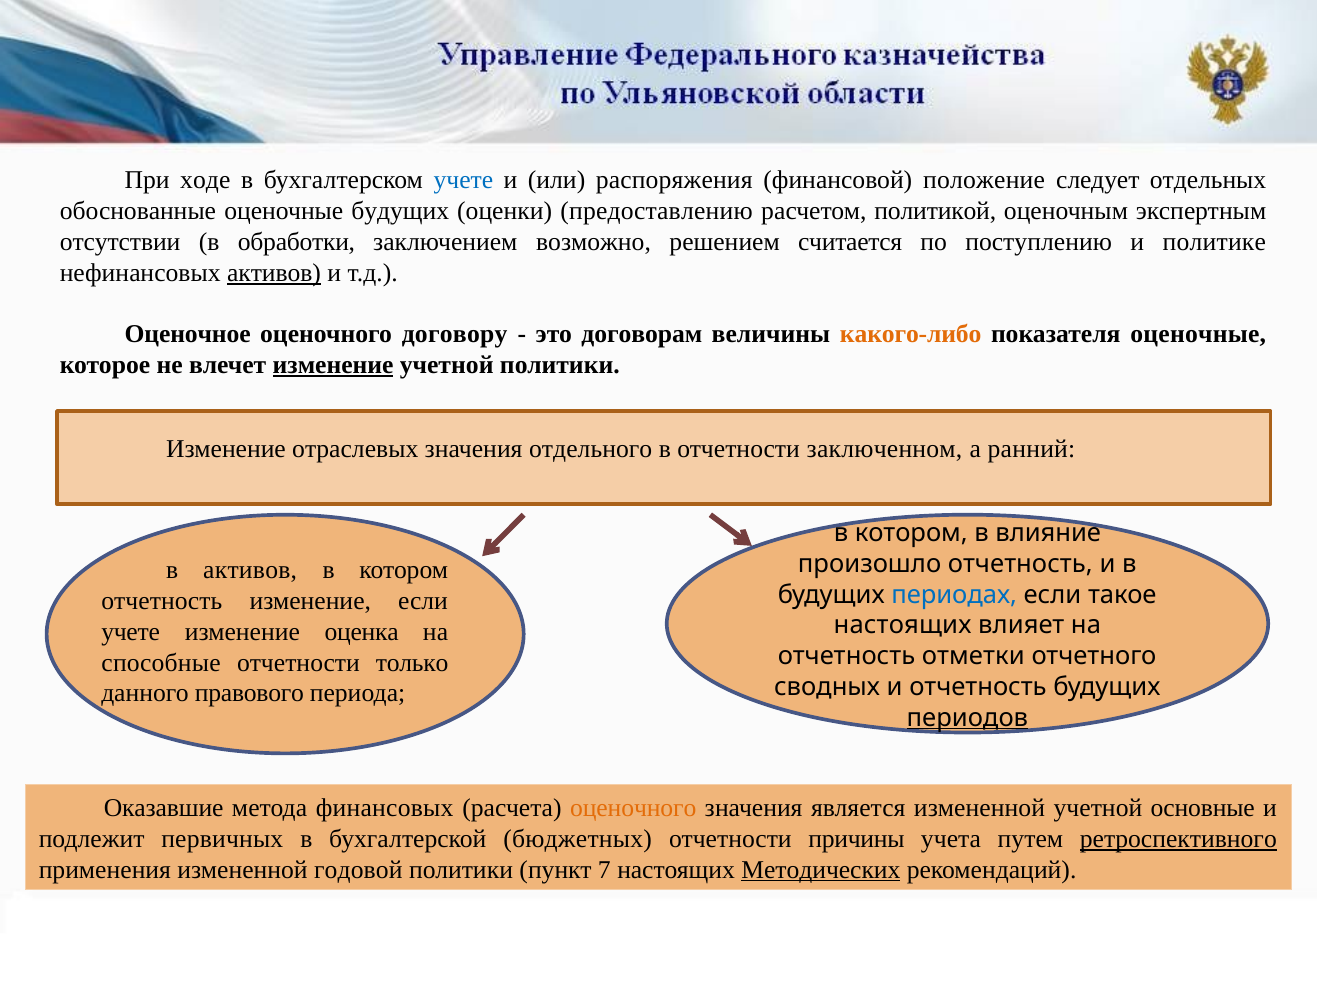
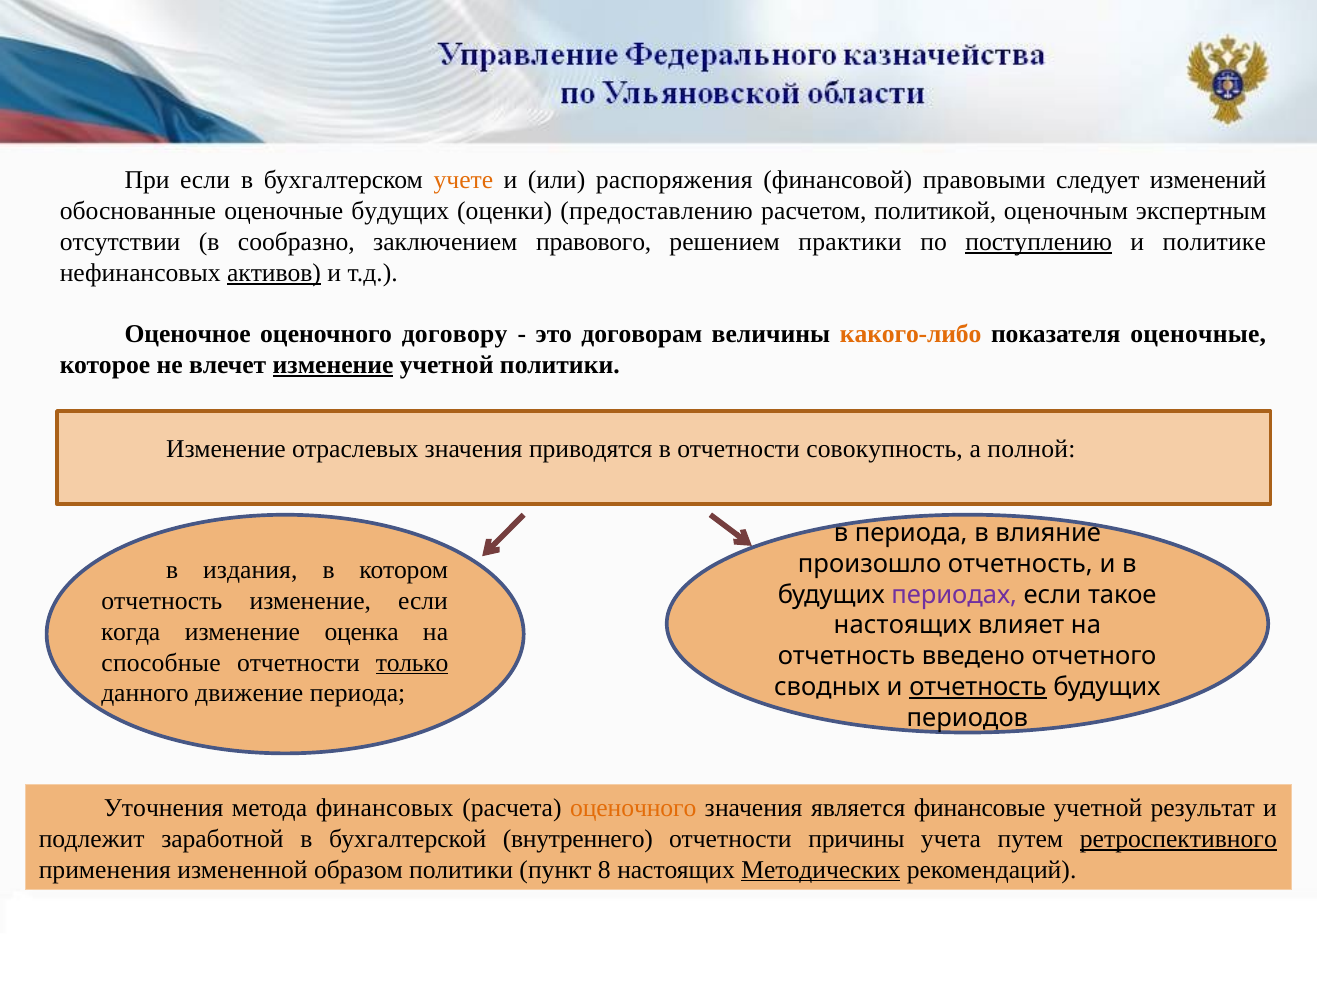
При ходе: ходе -> если
учете at (463, 180) colour: blue -> orange
положение: положение -> правовыми
отдельных: отдельных -> изменений
обработки: обработки -> сообразно
возможно: возможно -> правового
считается: считается -> практики
поступлению underline: none -> present
отдельного: отдельного -> приводятся
заключенном: заключенном -> совокупность
ранний: ранний -> полной
котором at (911, 533): котором -> периода
в активов: активов -> издания
периодах colour: blue -> purple
учете at (131, 632): учете -> когда
отметки: отметки -> введено
только underline: none -> present
отчетность at (978, 687) underline: none -> present
правового: правового -> движение
периодов underline: present -> none
Оказавшие: Оказавшие -> Уточнения
является измененной: измененной -> финансовые
основные: основные -> результат
первичных: первичных -> заработной
бюджетных: бюджетных -> внутреннего
годовой: годовой -> образом
7: 7 -> 8
